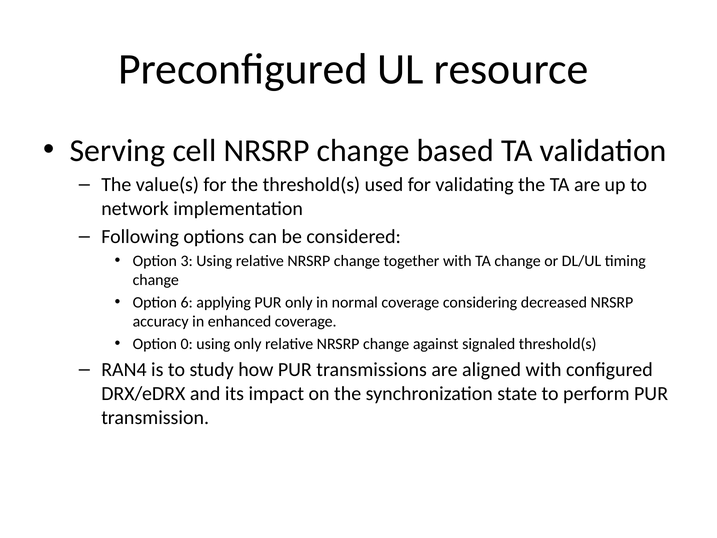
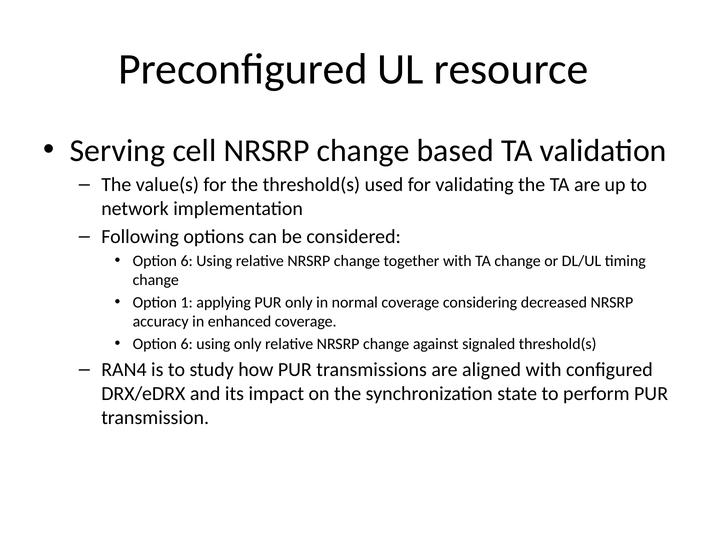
3 at (187, 261): 3 -> 6
6: 6 -> 1
0 at (187, 344): 0 -> 6
